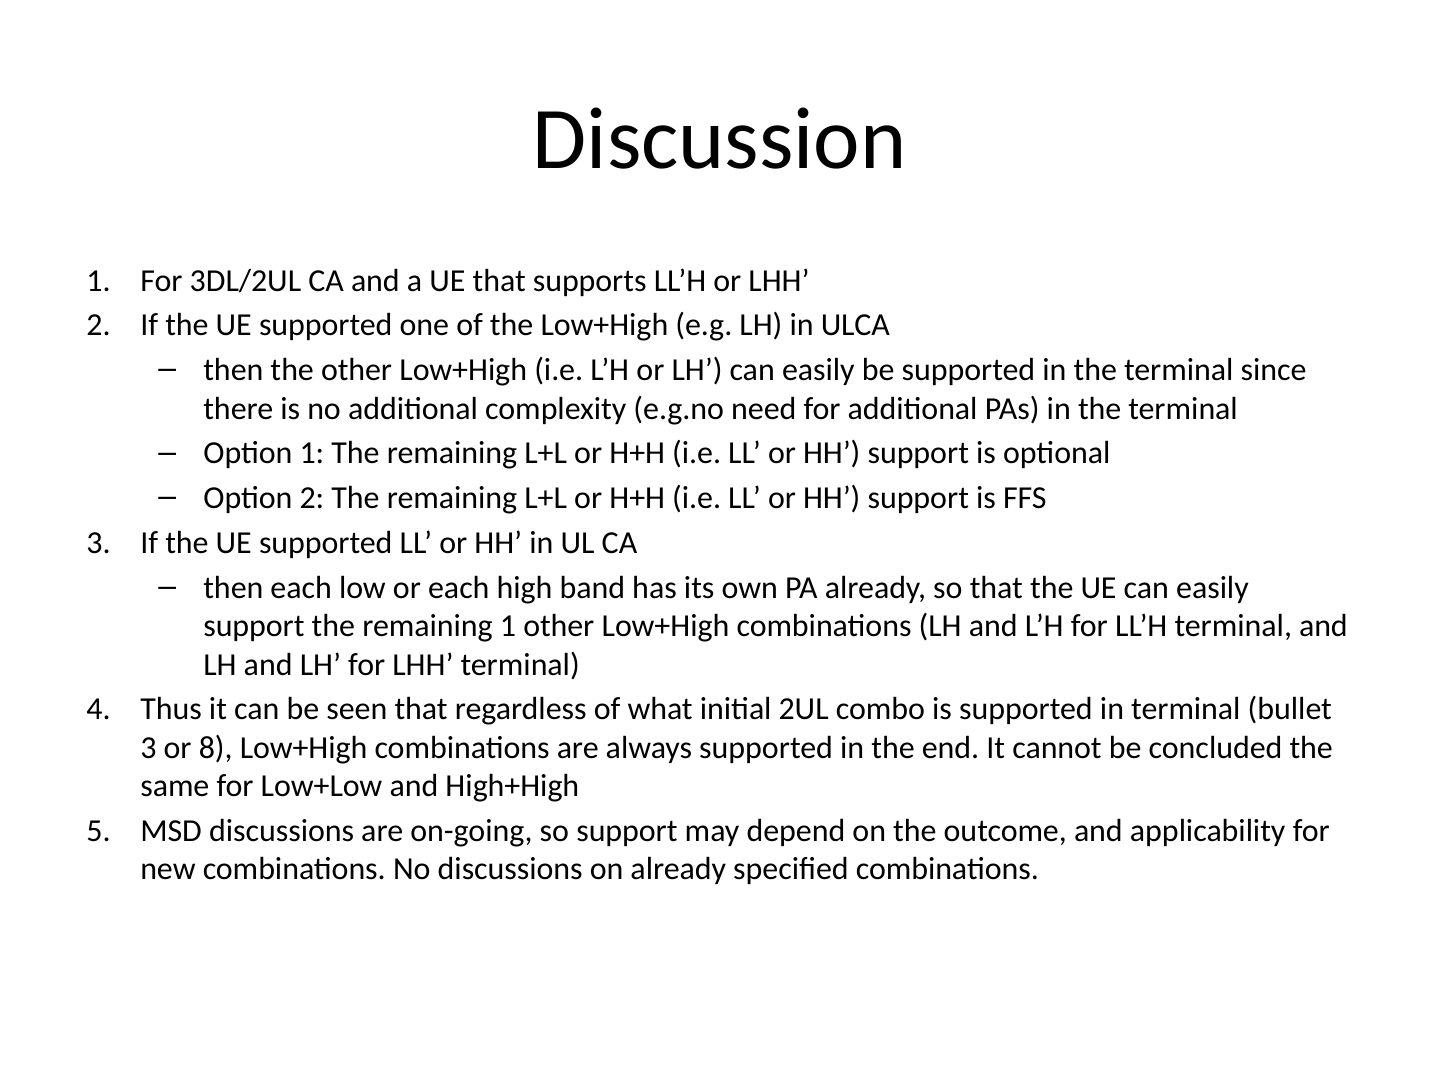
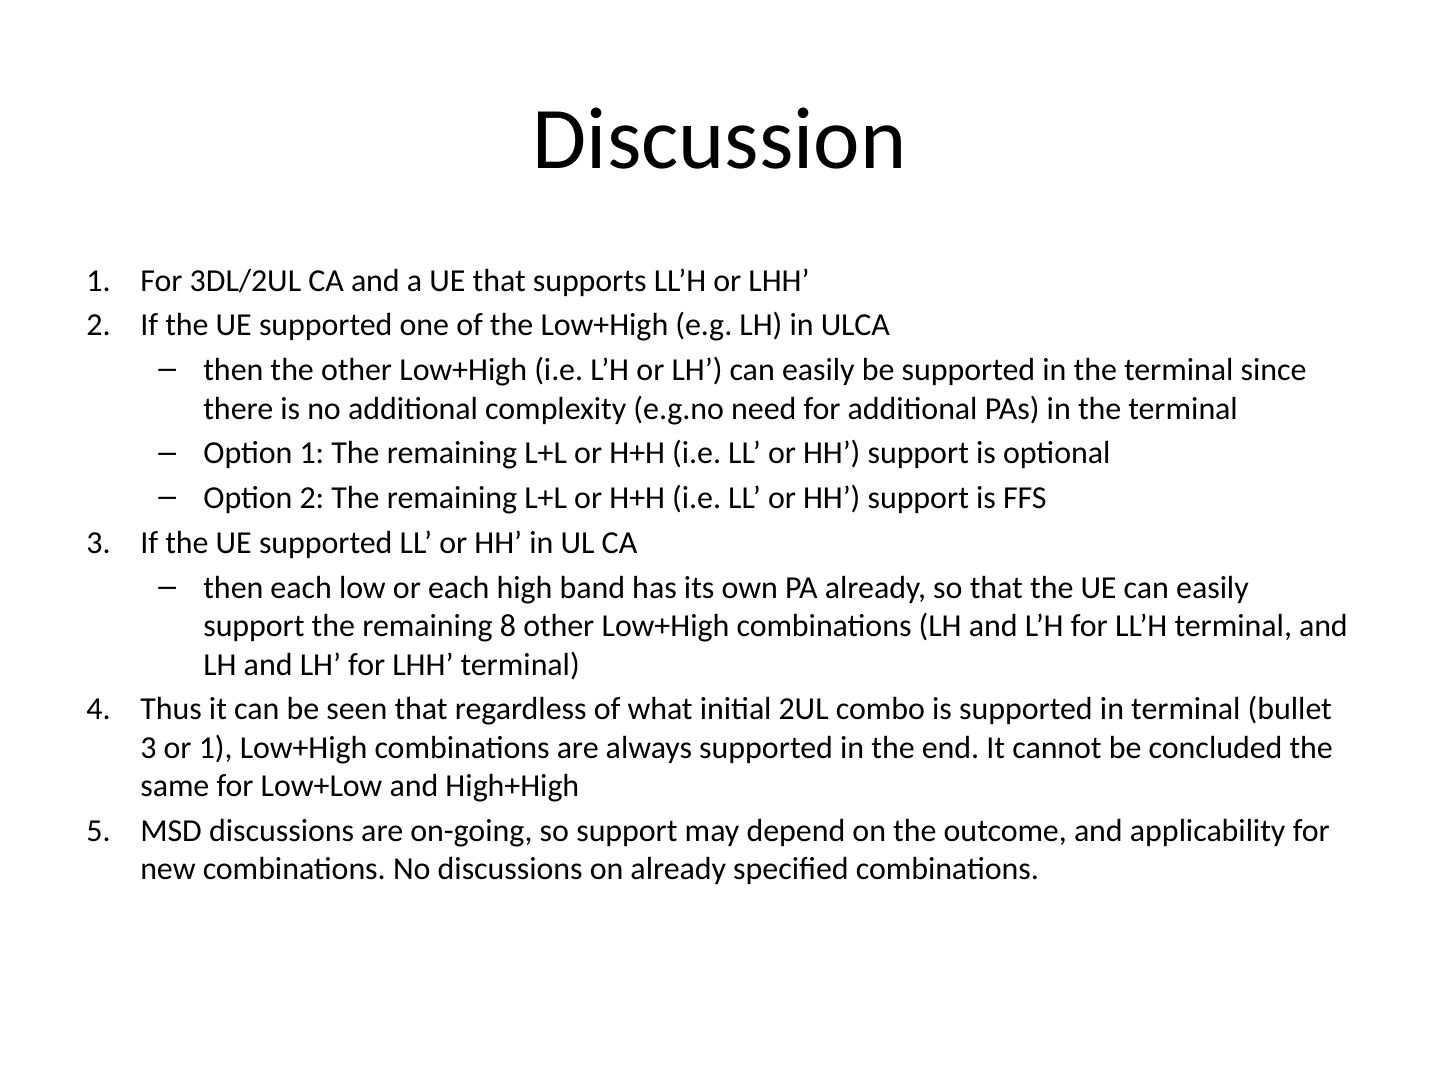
remaining 1: 1 -> 8
or 8: 8 -> 1
